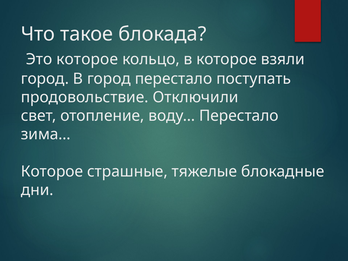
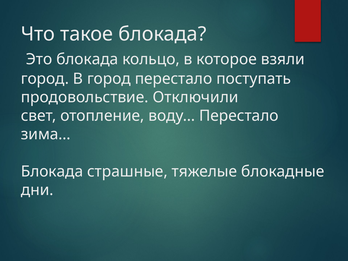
Это которое: которое -> блокада
Которое at (52, 171): Которое -> Блокада
